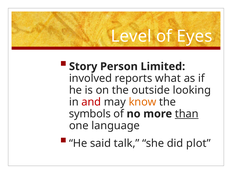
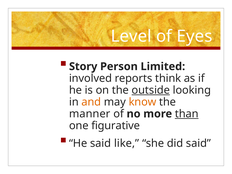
what: what -> think
outside underline: none -> present
and colour: red -> orange
symbols: symbols -> manner
language: language -> figurative
talk: talk -> like
did plot: plot -> said
